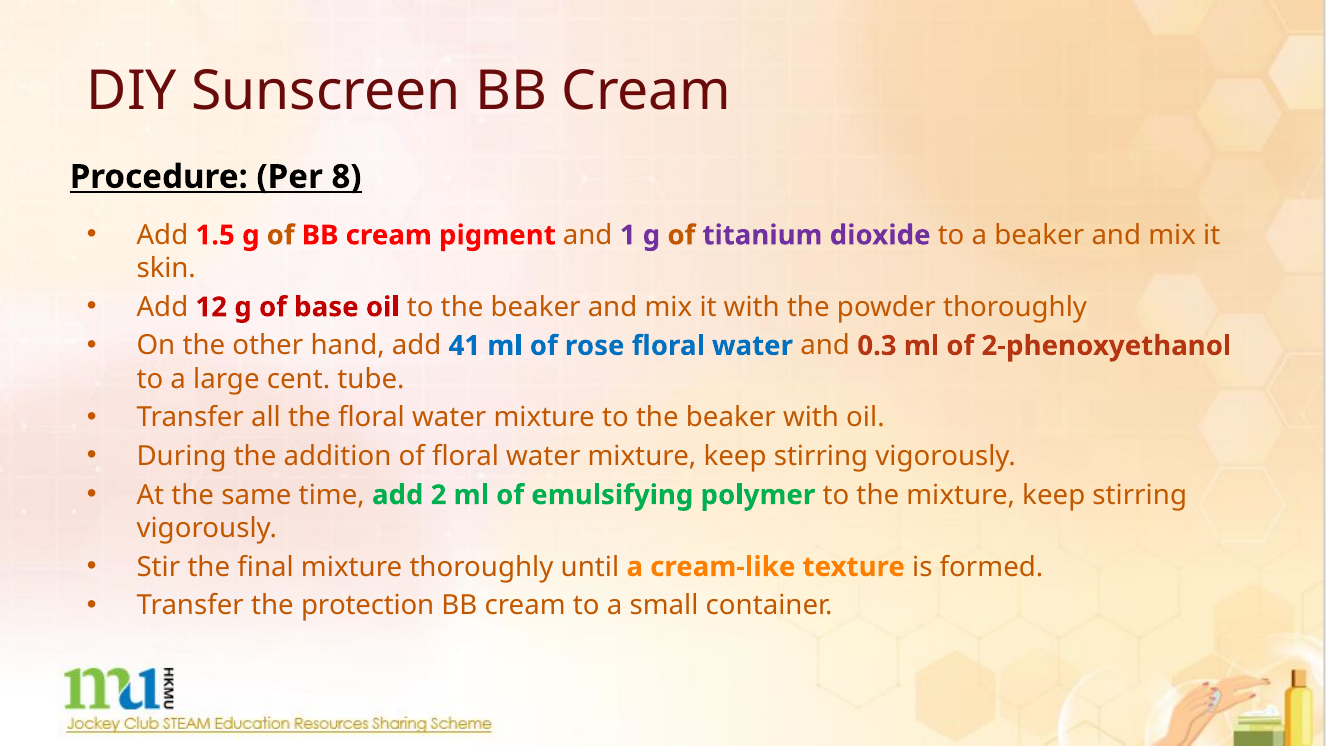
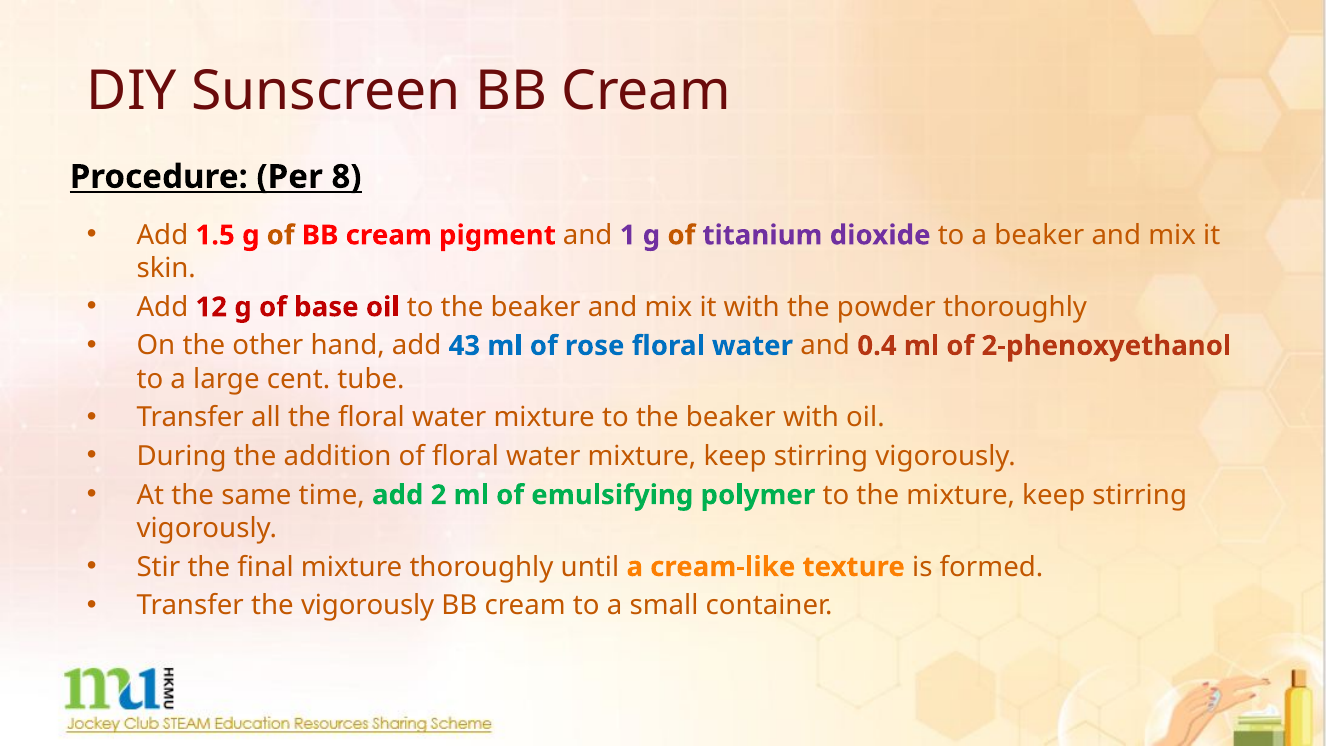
41: 41 -> 43
0.3: 0.3 -> 0.4
the protection: protection -> vigorously
